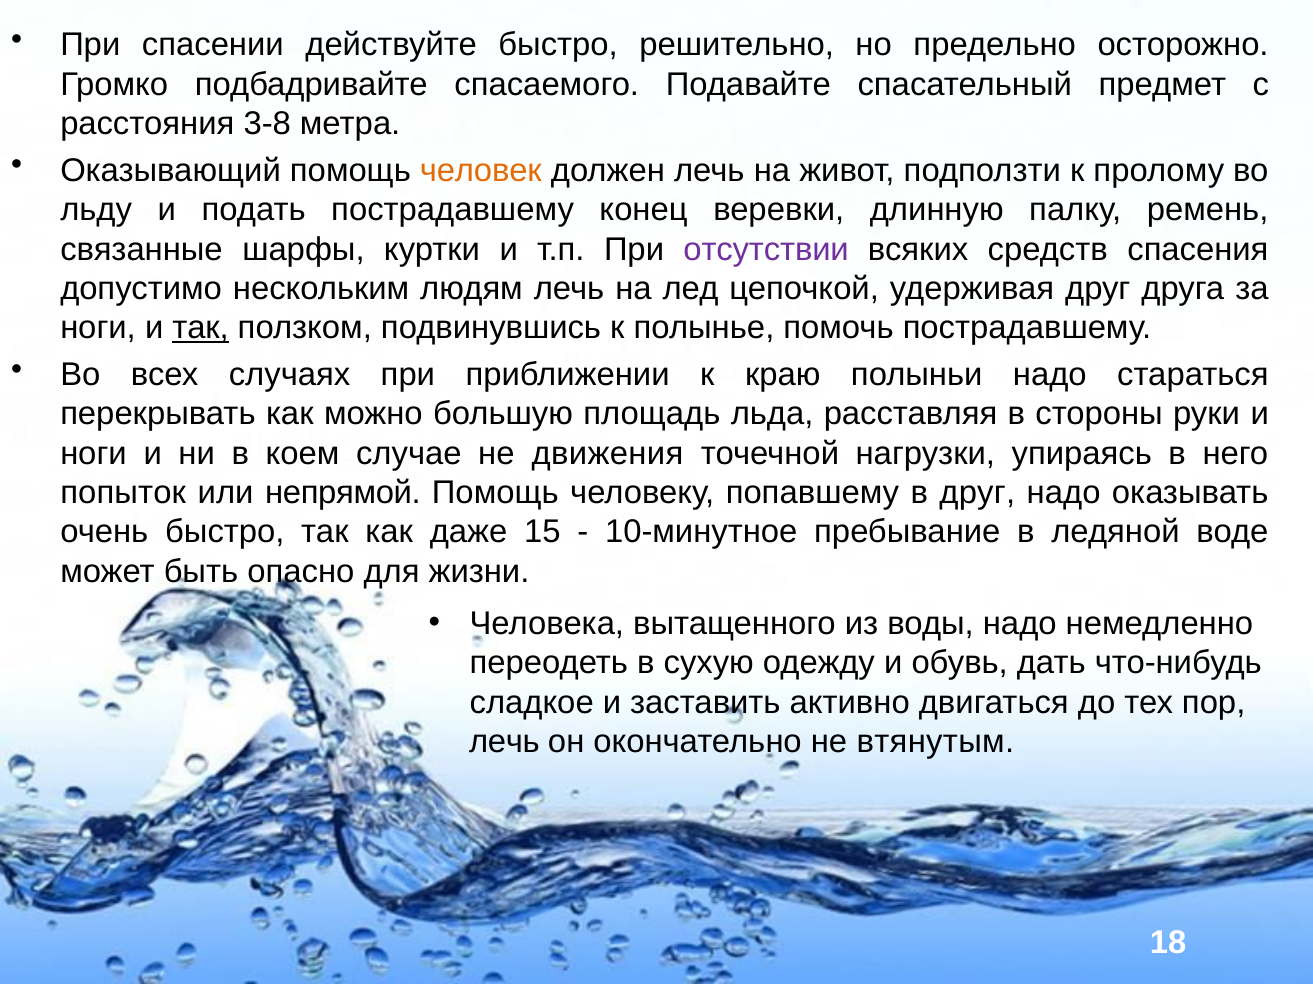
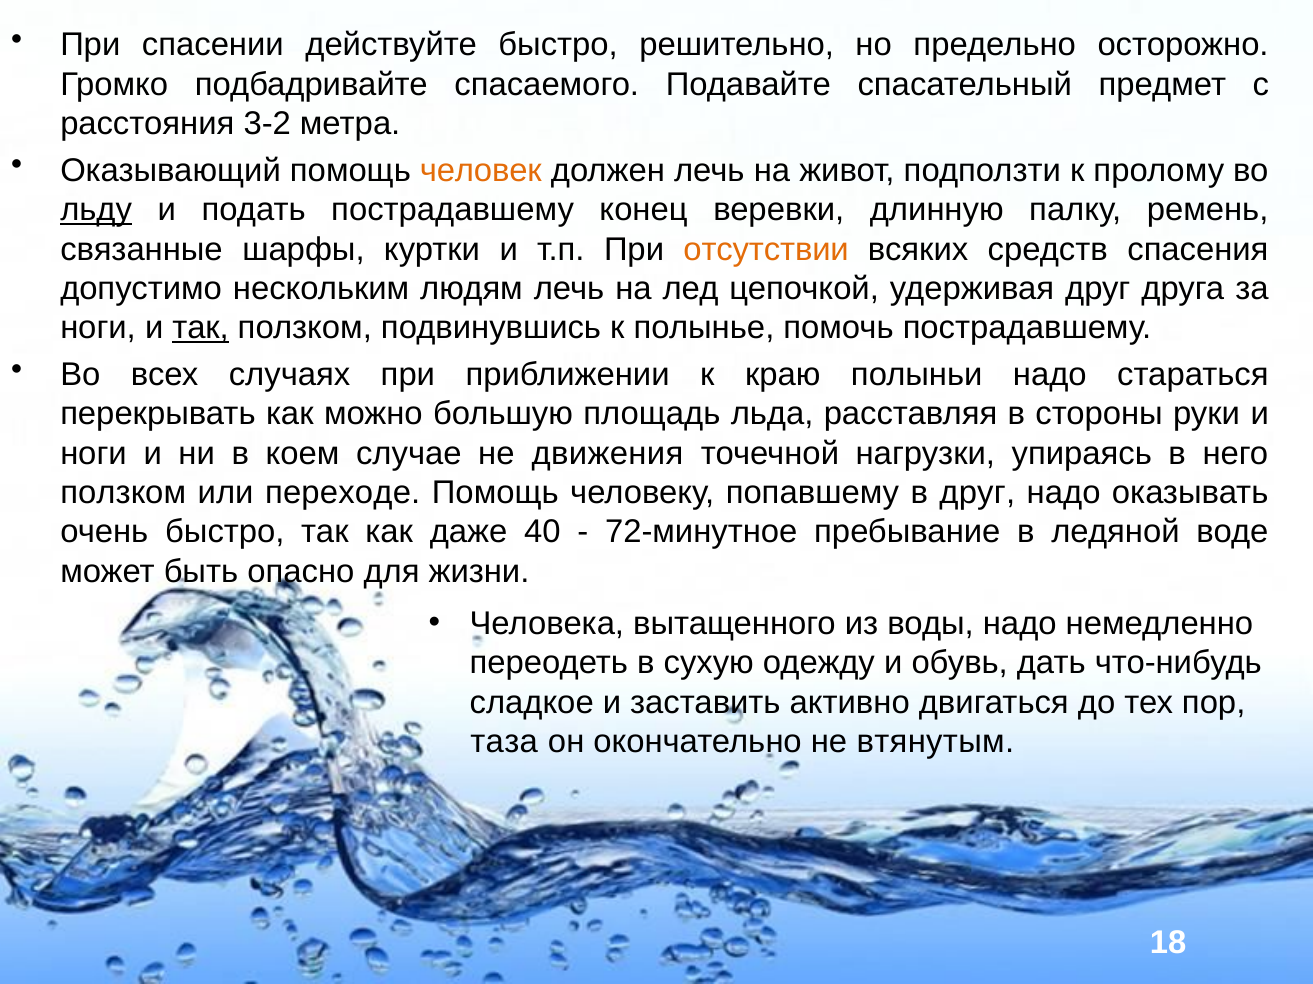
3-8: 3-8 -> 3-2
льду underline: none -> present
отсутствии colour: purple -> orange
попыток at (123, 493): попыток -> ползком
непрямой: непрямой -> переходе
15: 15 -> 40
10-минутное: 10-минутное -> 72-минутное
лечь at (504, 742): лечь -> таза
